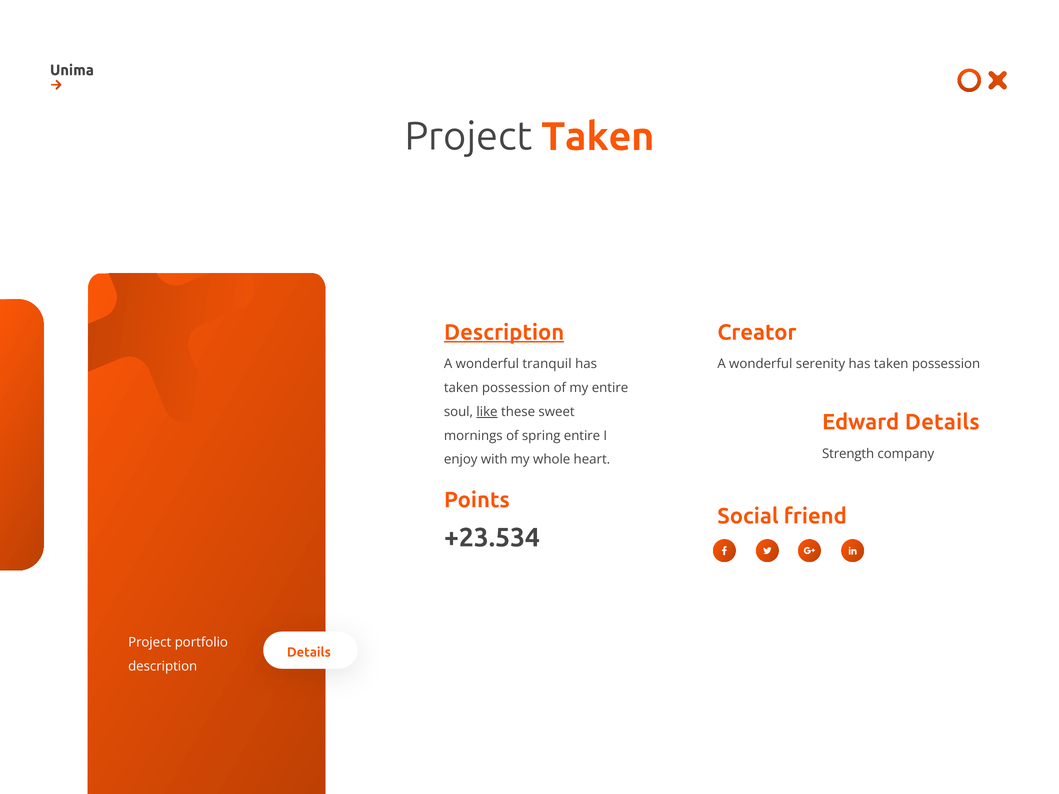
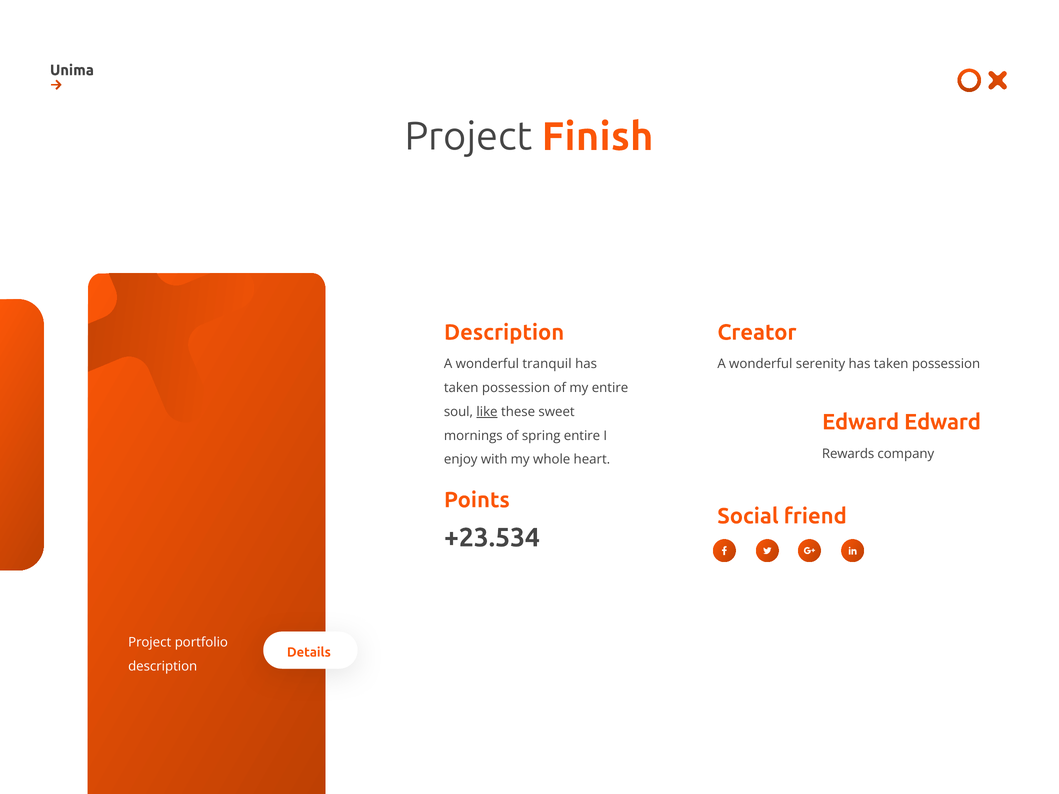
Project Taken: Taken -> Finish
Description at (504, 332) underline: present -> none
Edward Details: Details -> Edward
Strength: Strength -> Rewards
